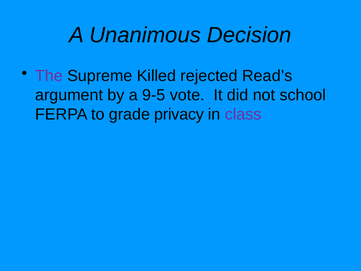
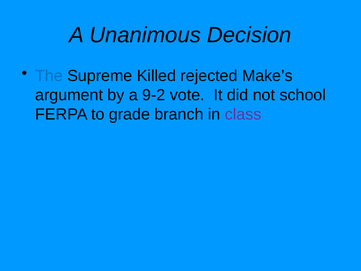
The colour: purple -> blue
Read’s: Read’s -> Make’s
9-5: 9-5 -> 9-2
privacy: privacy -> branch
